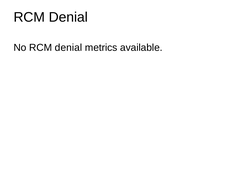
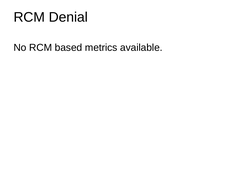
No RCM denial: denial -> based
